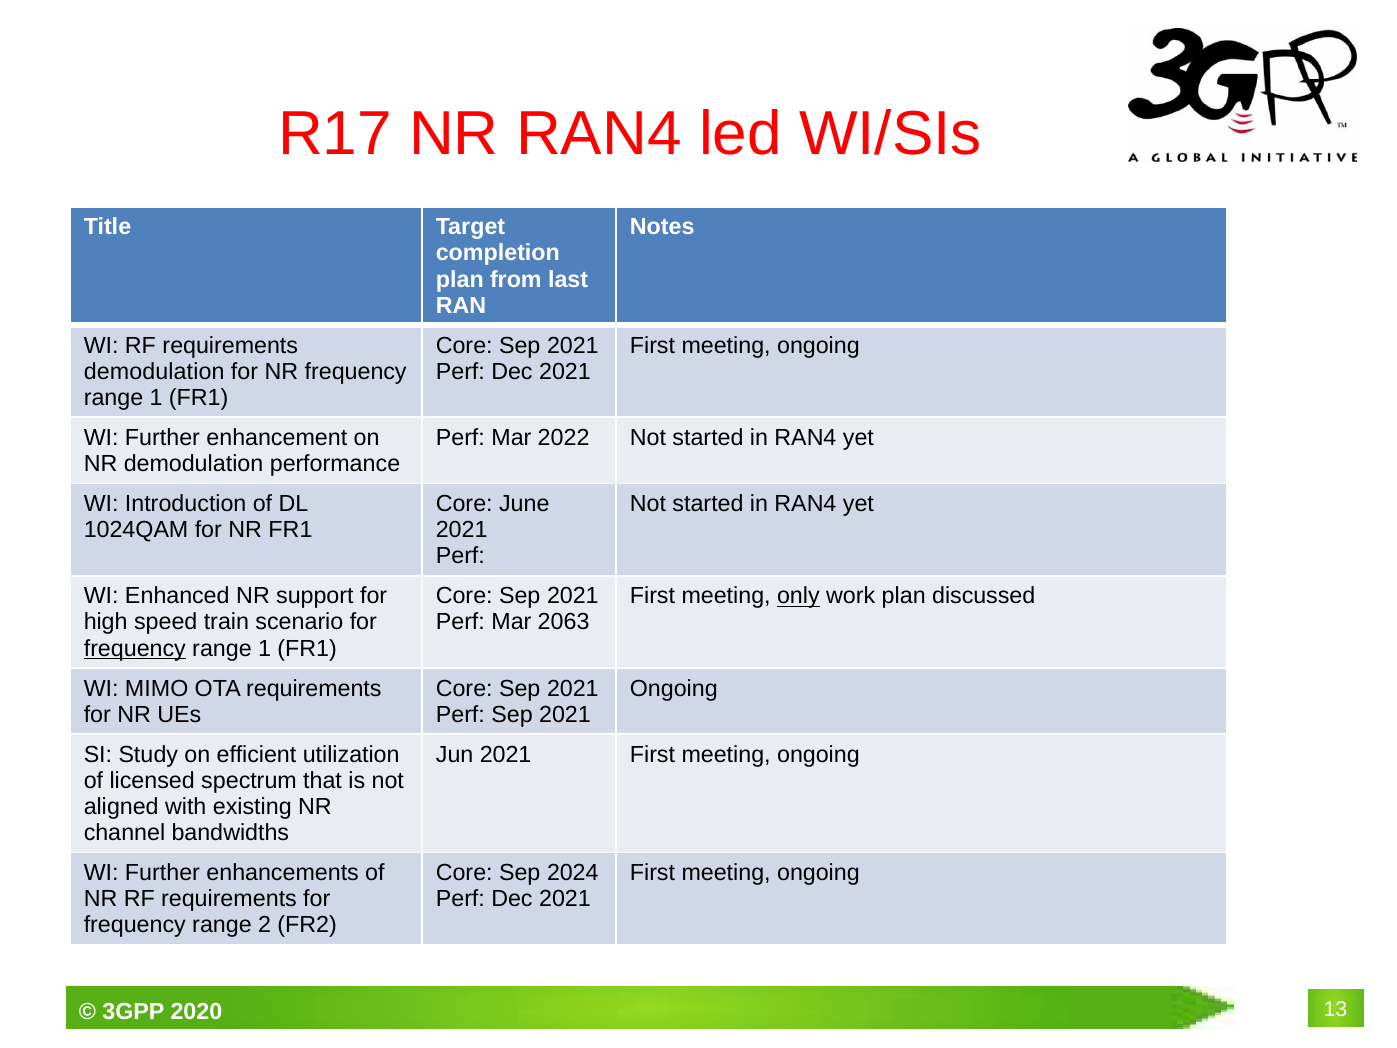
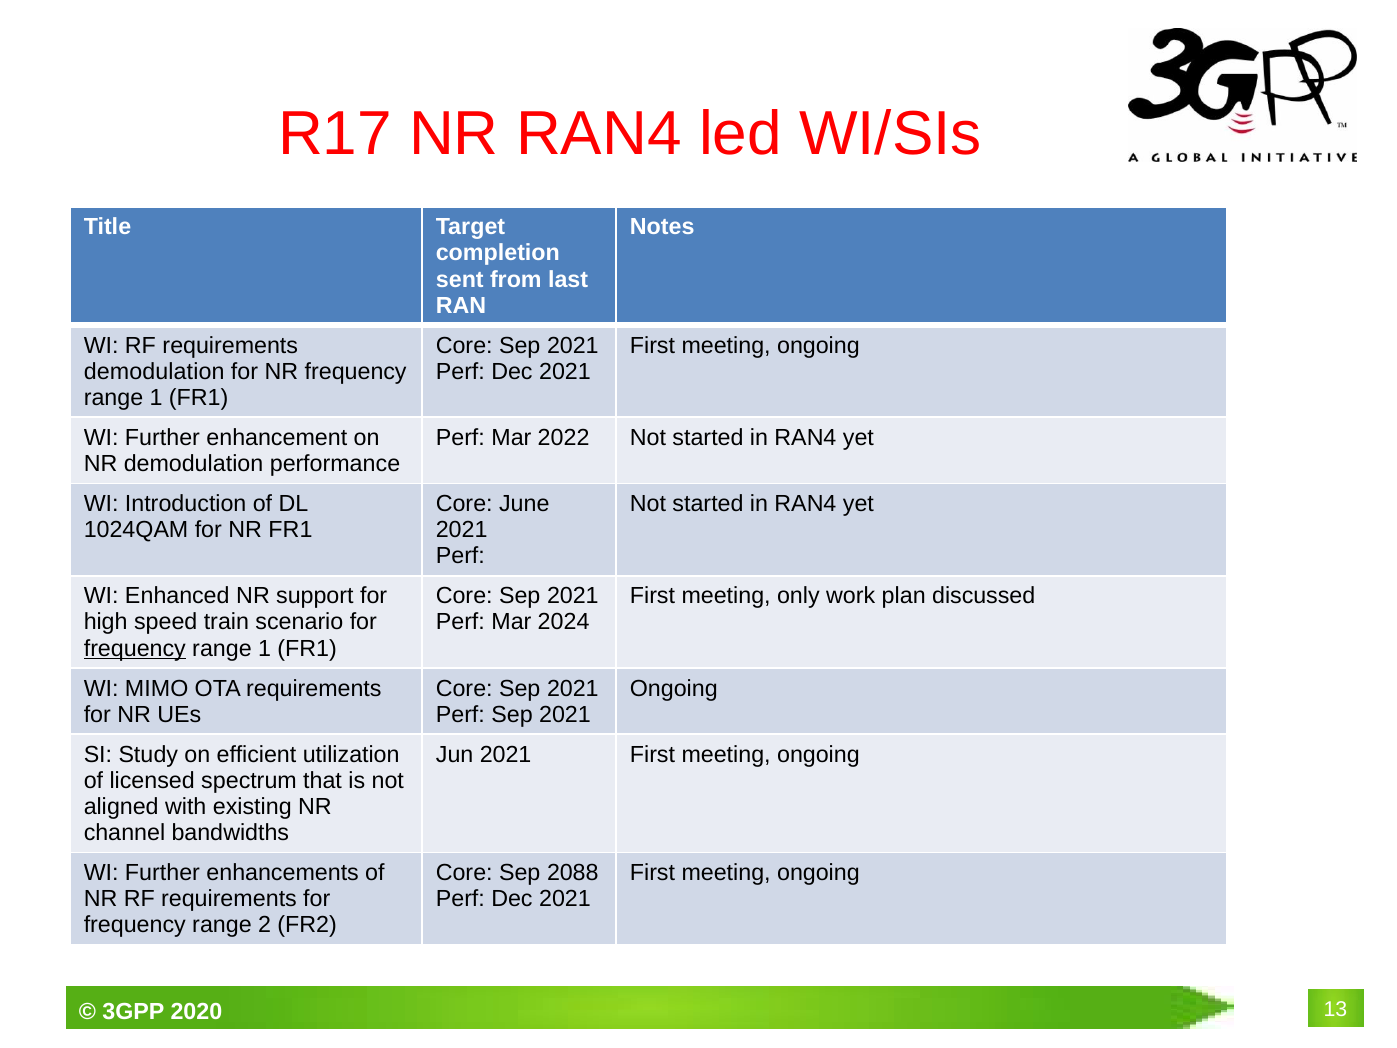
plan at (460, 279): plan -> sent
only underline: present -> none
2063: 2063 -> 2024
2024: 2024 -> 2088
